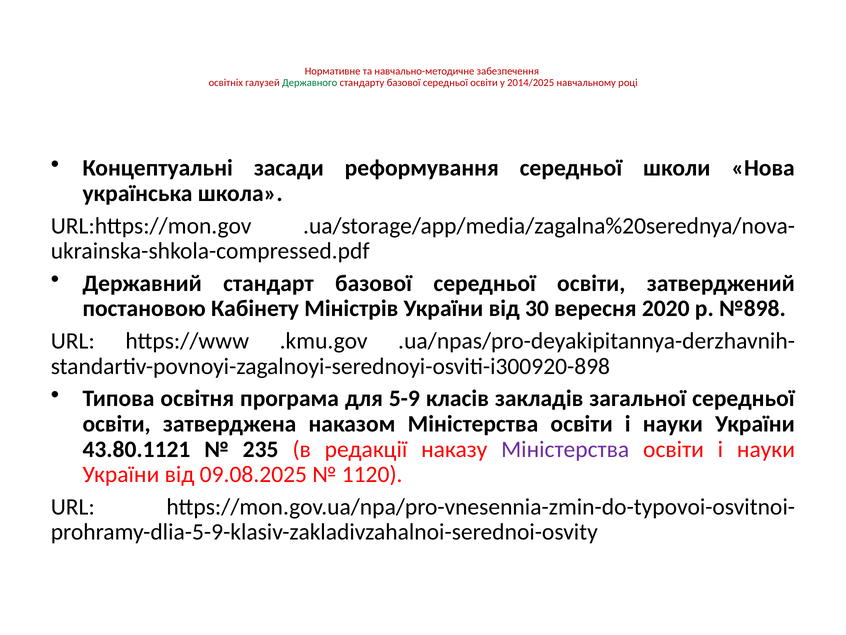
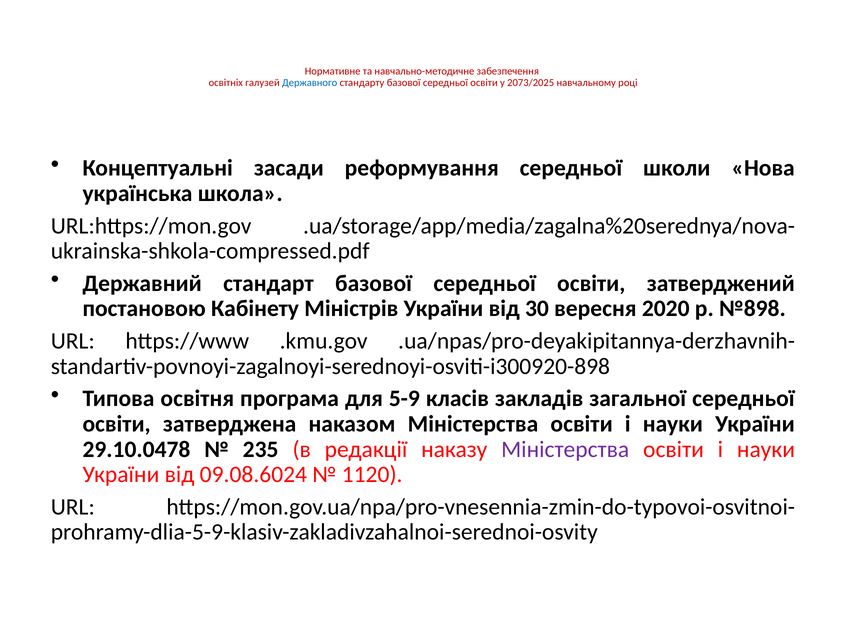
Державного colour: green -> blue
2014/2025: 2014/2025 -> 2073/2025
43.80.1121: 43.80.1121 -> 29.10.0478
09.08.2025: 09.08.2025 -> 09.08.6024
